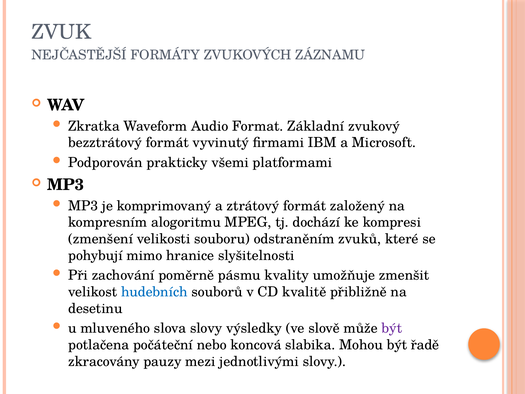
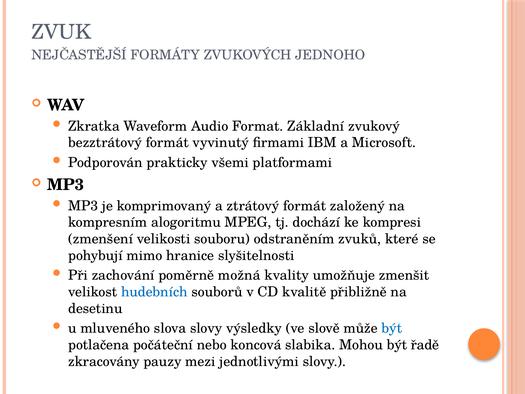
ZÁZNAMU: ZÁZNAMU -> JEDNOHO
pásmu: pásmu -> možná
být at (392, 328) colour: purple -> blue
